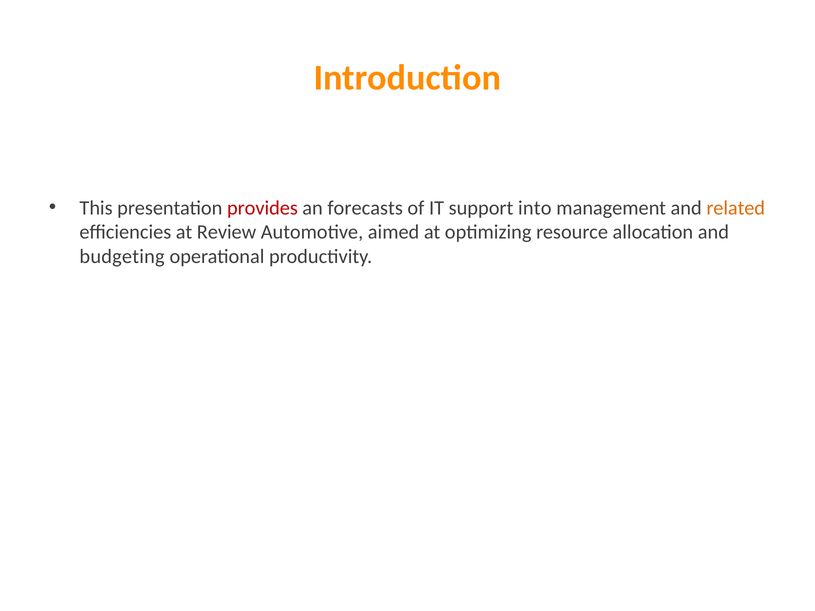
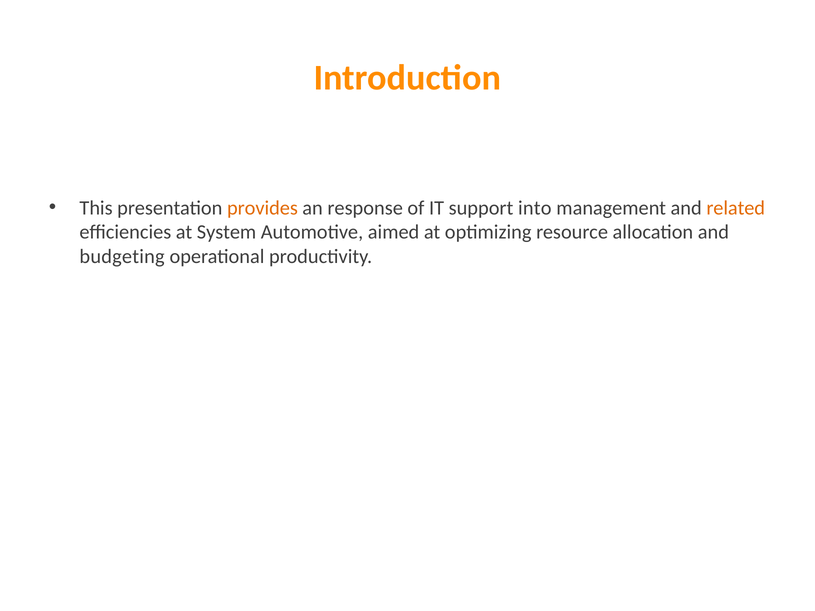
provides colour: red -> orange
forecasts: forecasts -> response
Review: Review -> System
